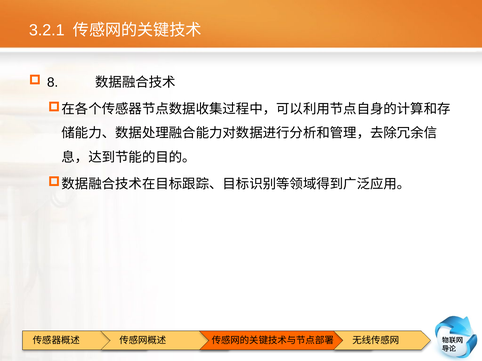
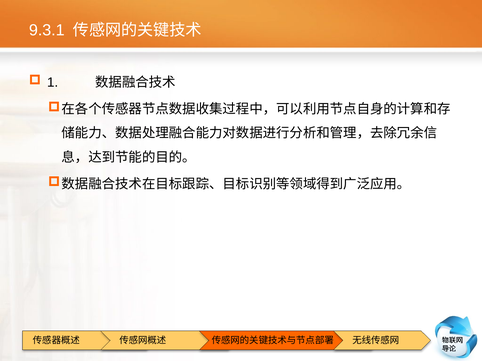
3.2.1: 3.2.1 -> 9.3.1
8: 8 -> 1
